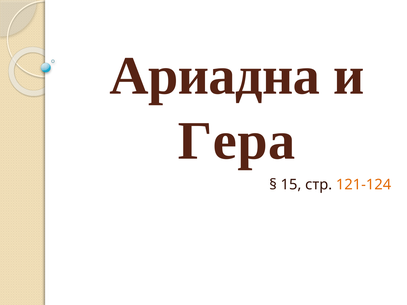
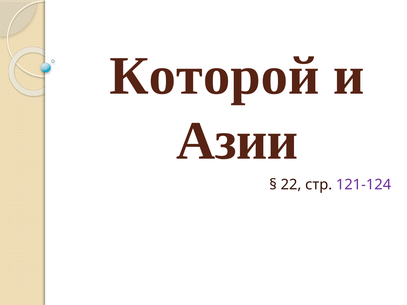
Ариадна: Ариадна -> Которой
Гера: Гера -> Азии
15: 15 -> 22
121-124 colour: orange -> purple
